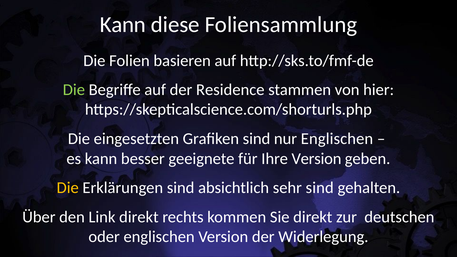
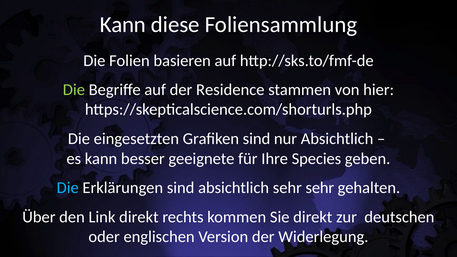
nur Englischen: Englischen -> Absichtlich
Ihre Version: Version -> Species
Die at (68, 188) colour: yellow -> light blue
sehr sind: sind -> sehr
